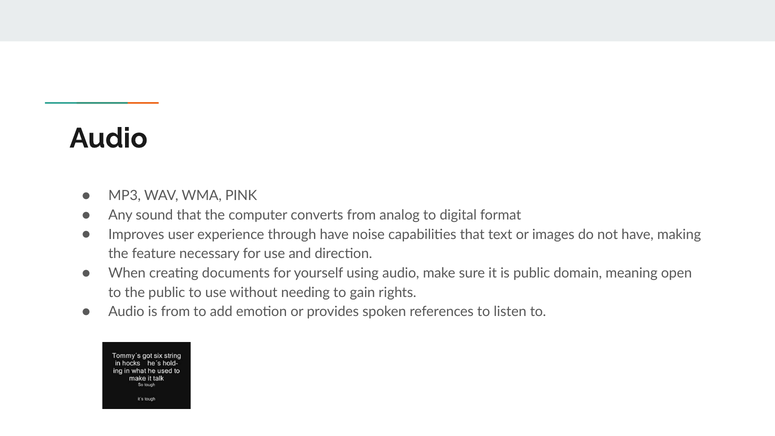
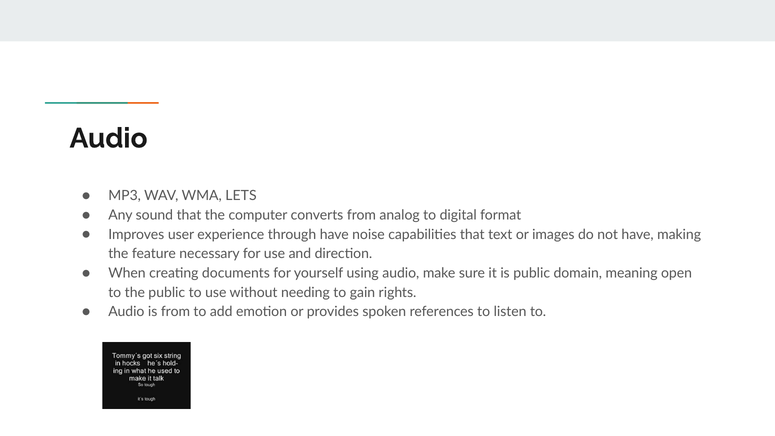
PINK: PINK -> LETS
